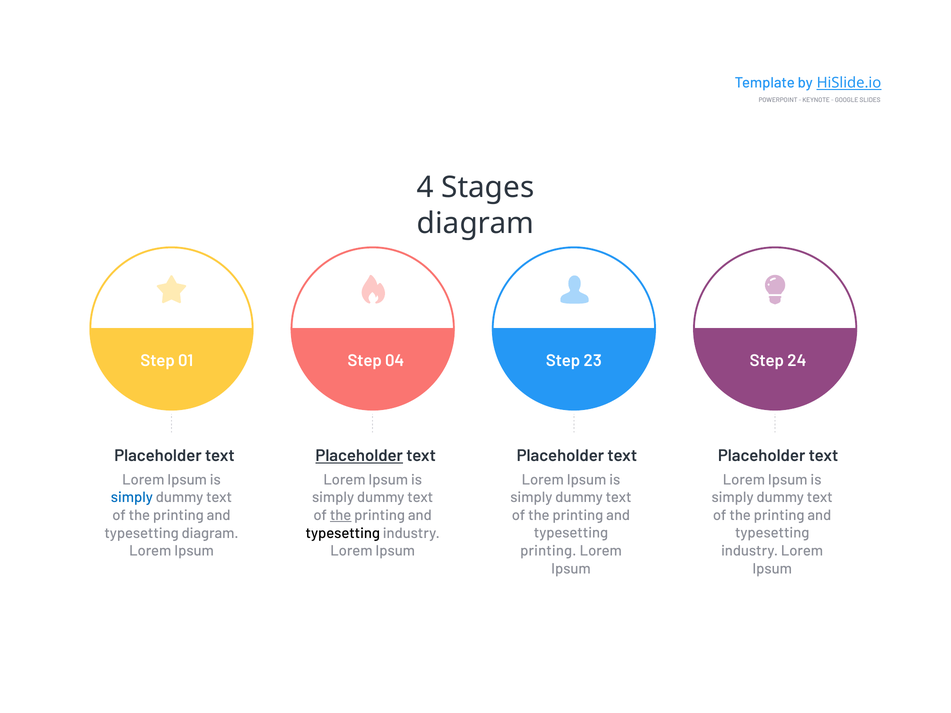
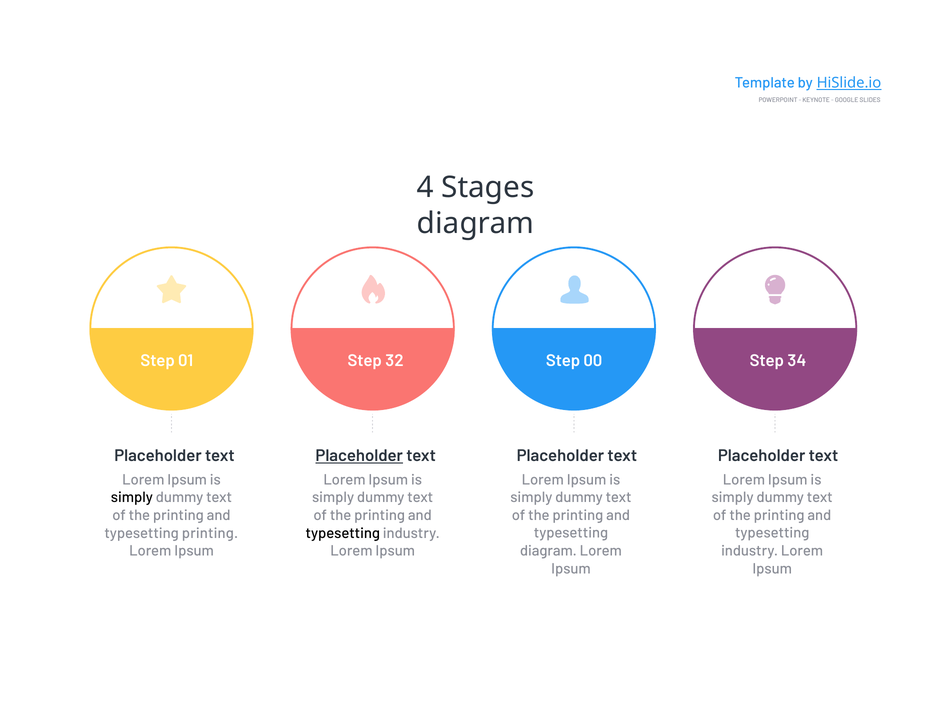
04: 04 -> 32
23: 23 -> 00
24: 24 -> 34
simply at (132, 498) colour: blue -> black
the at (341, 515) underline: present -> none
typesetting diagram: diagram -> printing
printing at (548, 551): printing -> diagram
